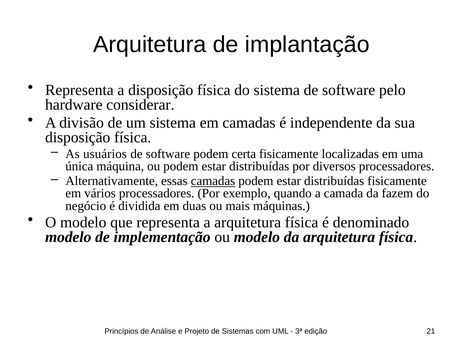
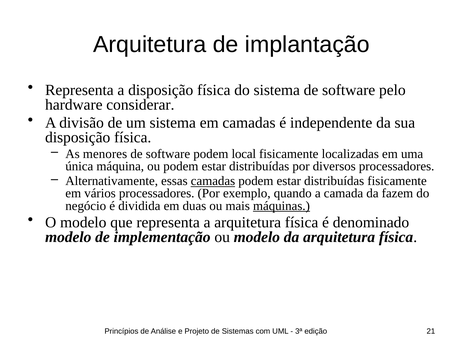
usuários: usuários -> menores
certa: certa -> local
máquinas underline: none -> present
